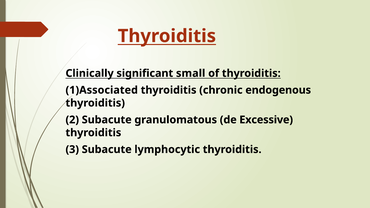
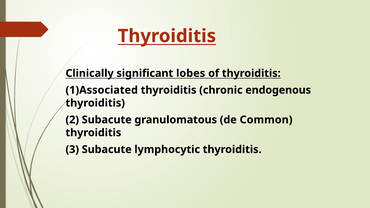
small: small -> lobes
Excessive: Excessive -> Common
